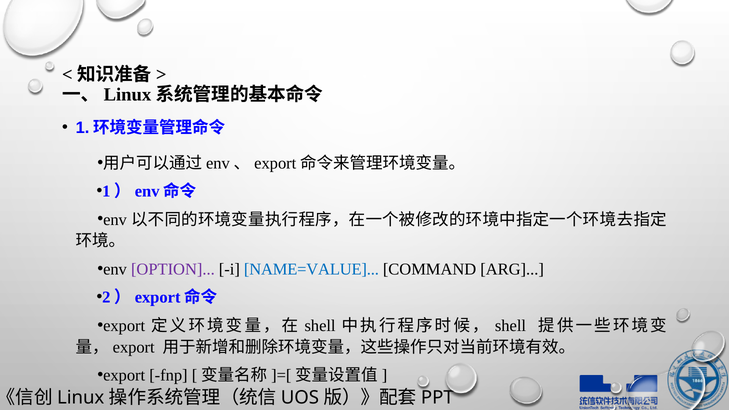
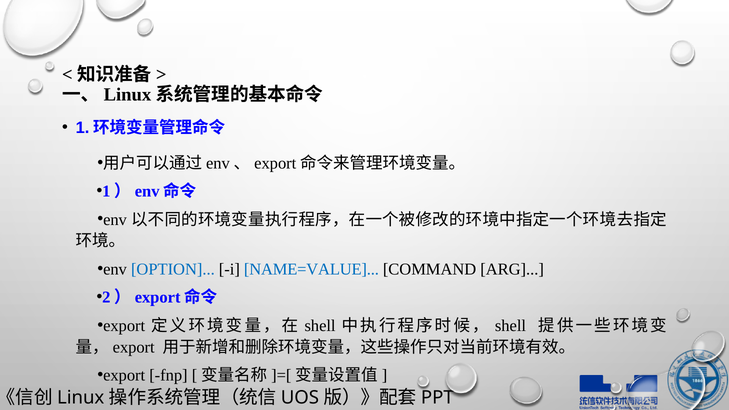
OPTION colour: purple -> blue
